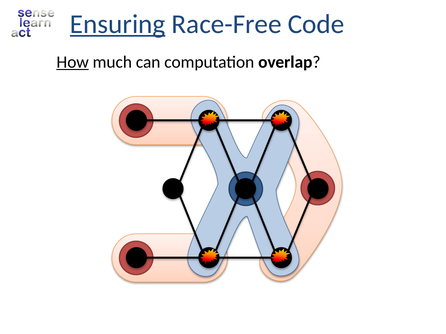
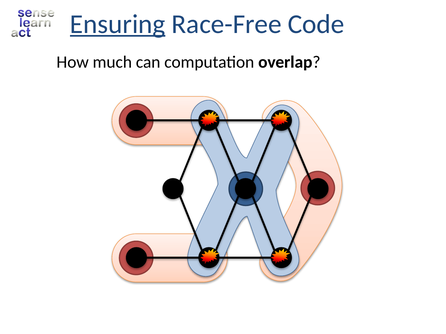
How underline: present -> none
